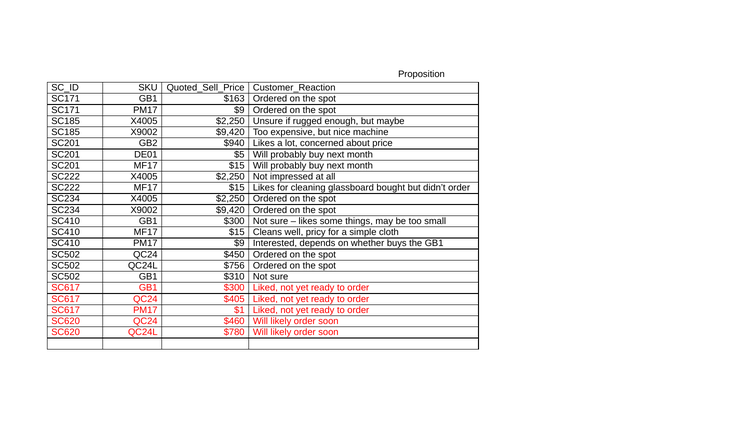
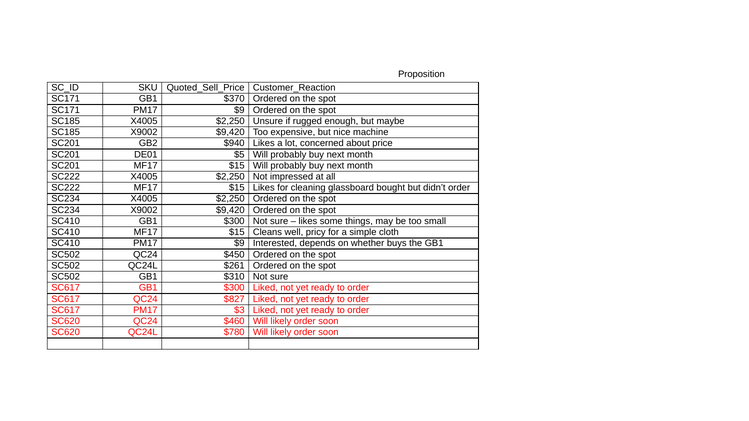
$163: $163 -> $370
$756: $756 -> $261
$405: $405 -> $827
$1: $1 -> $3
